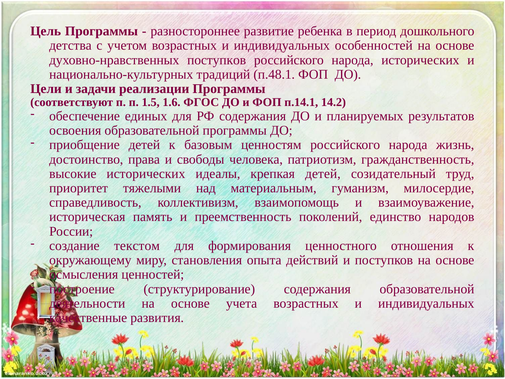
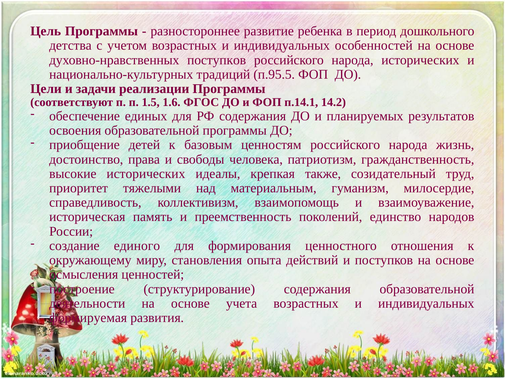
п.48.1: п.48.1 -> п.95.5
крепкая детей: детей -> также
текстом: текстом -> единого
качественные: качественные -> формируемая
